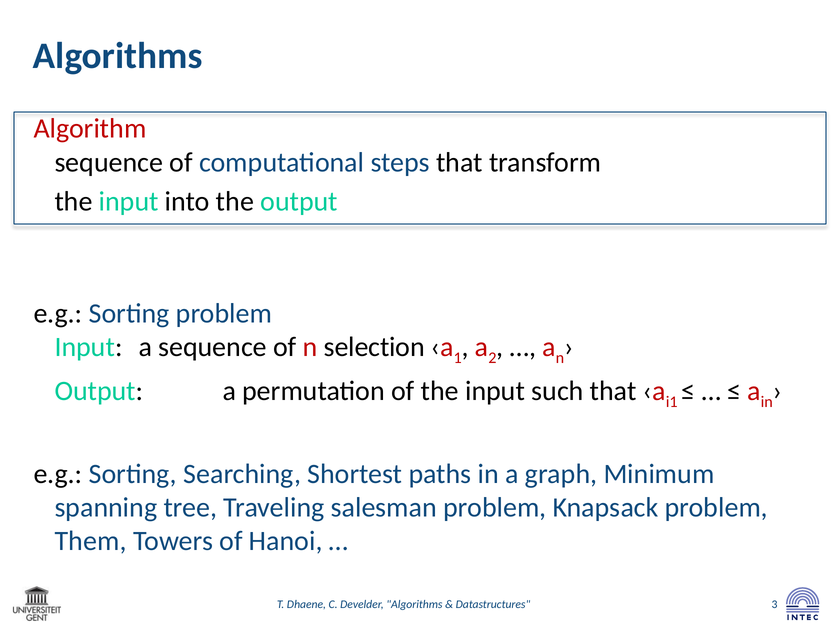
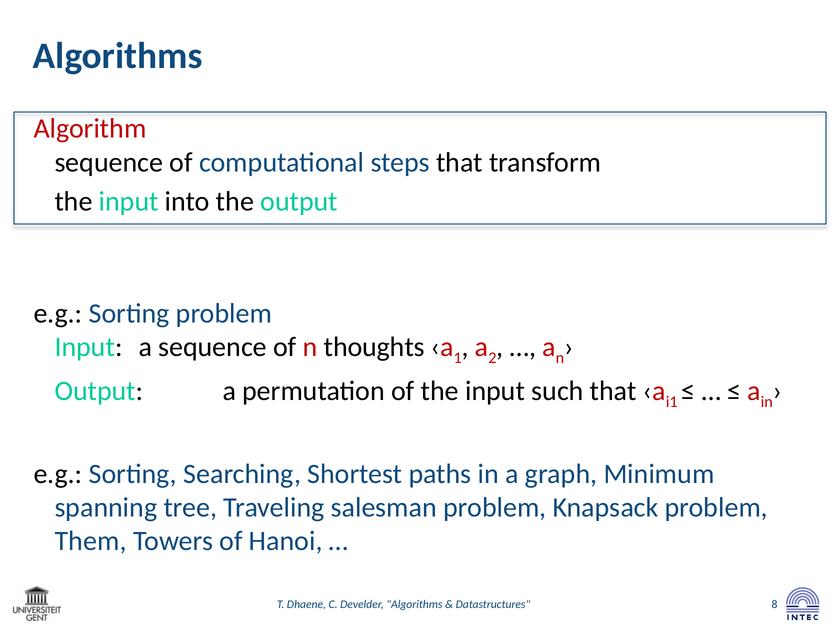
selection: selection -> thoughts
3: 3 -> 8
